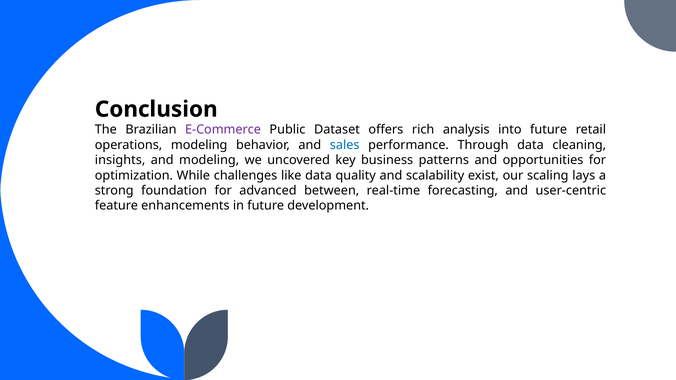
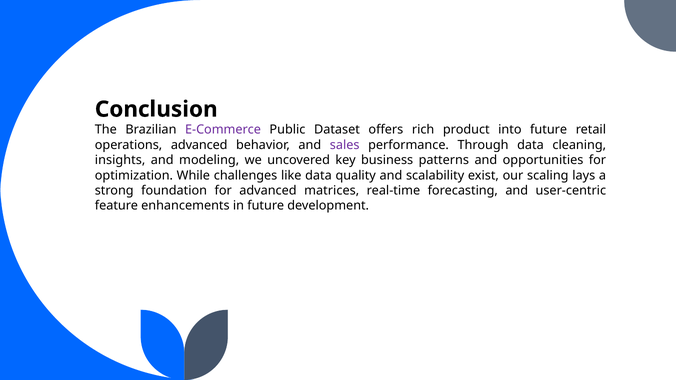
analysis: analysis -> product
operations modeling: modeling -> advanced
sales colour: blue -> purple
between: between -> matrices
